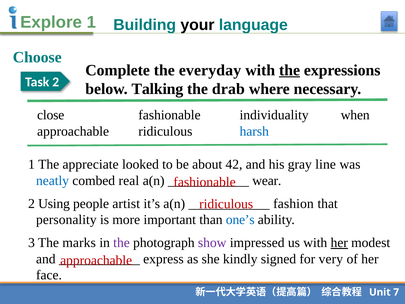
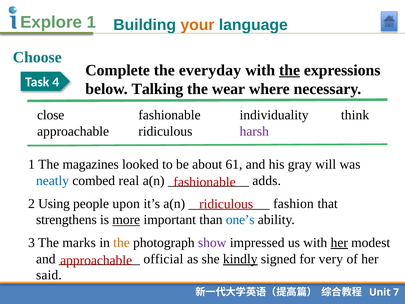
your colour: black -> orange
Task 2: 2 -> 4
drab: drab -> wear
when: when -> think
harsh colour: blue -> purple
appreciate: appreciate -> magazines
42: 42 -> 61
line: line -> will
wear: wear -> adds
artist: artist -> upon
personality: personality -> strengthens
more underline: none -> present
the at (121, 243) colour: purple -> orange
express: express -> official
kindly underline: none -> present
face: face -> said
